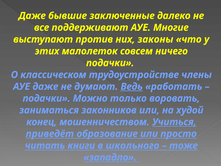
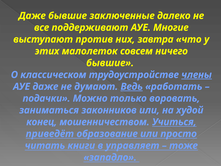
законы: законы -> завтра
подачки at (110, 63): подачки -> бывшие
члены underline: none -> present
школьного: школьного -> управляет
